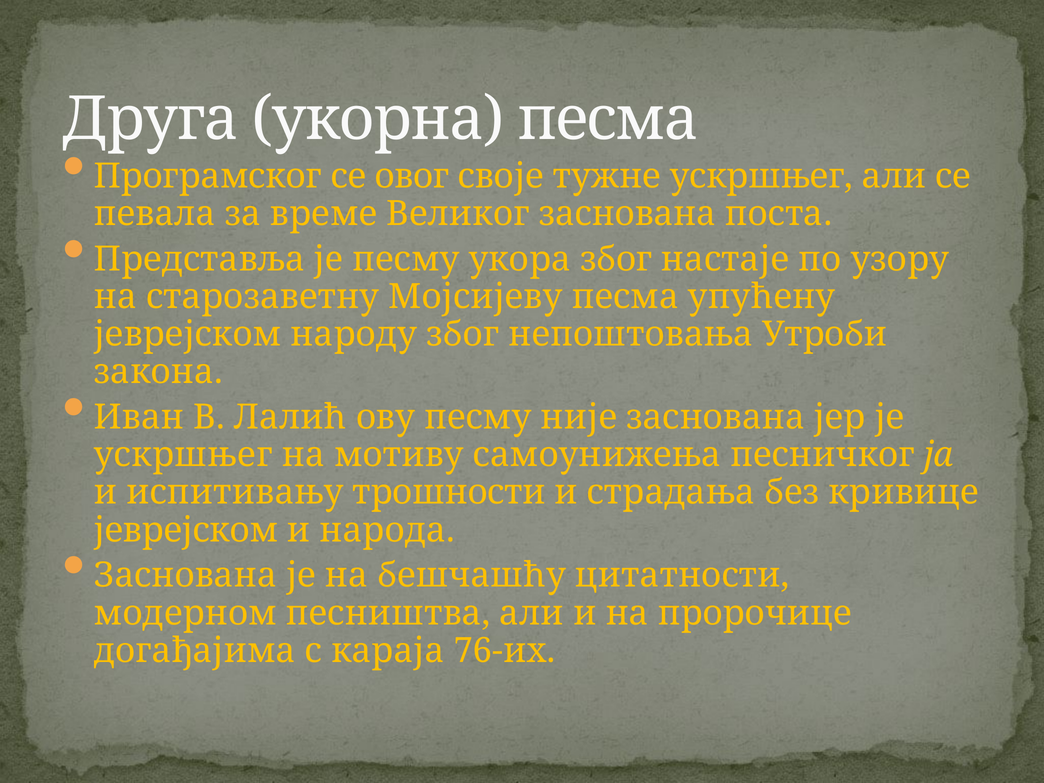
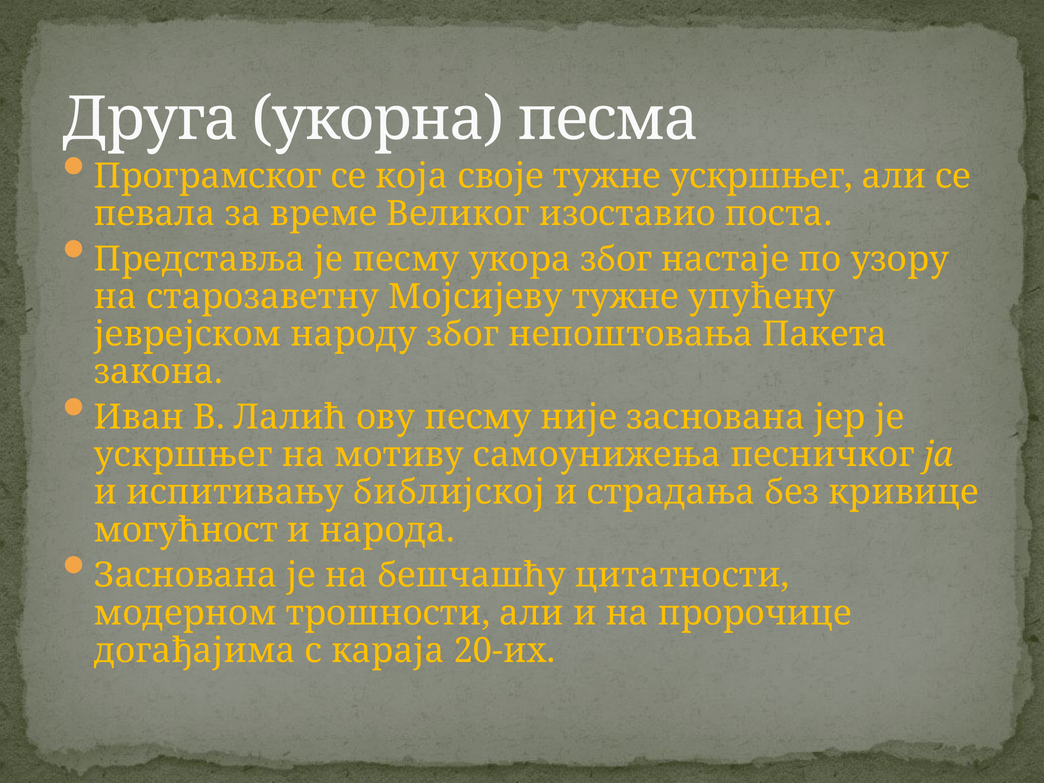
овог: овог -> која
Великог заснованa: заснованa -> изоставио
Мојсијеву песма: песма -> тужне
Утроби: Утроби -> Пакета
трошности: трошности -> библијској
јеврејском at (186, 530): јеврејском -> могућност
песништва: песништва -> трошности
76-их: 76-их -> 20-их
